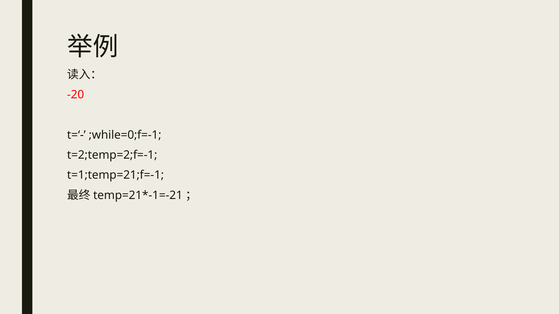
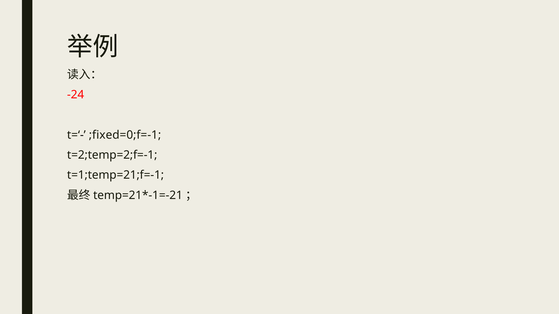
-20: -20 -> -24
;while=0;f=-1: ;while=0;f=-1 -> ;fixed=0;f=-1
